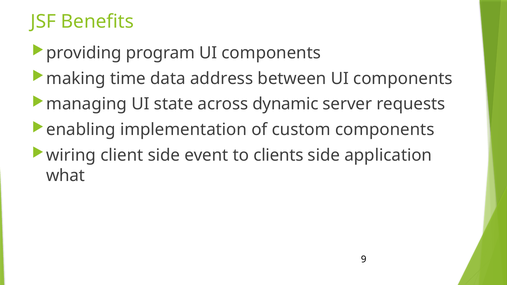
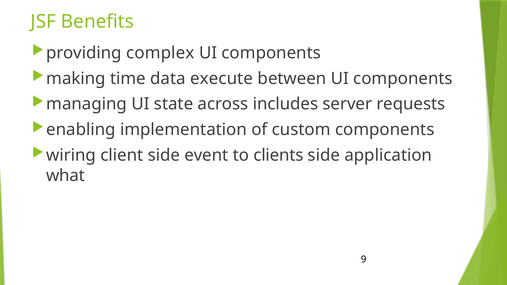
program: program -> complex
address: address -> execute
dynamic: dynamic -> includes
